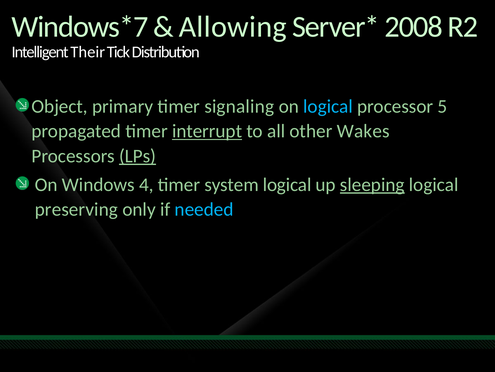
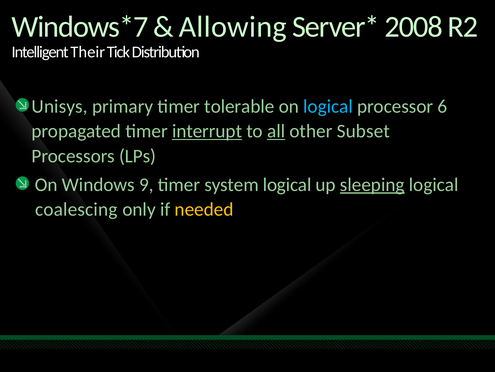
Object: Object -> Unisys
signaling: signaling -> tolerable
5: 5 -> 6
all underline: none -> present
Wakes: Wakes -> Subset
LPs underline: present -> none
4: 4 -> 9
preserving: preserving -> coalescing
needed colour: light blue -> yellow
